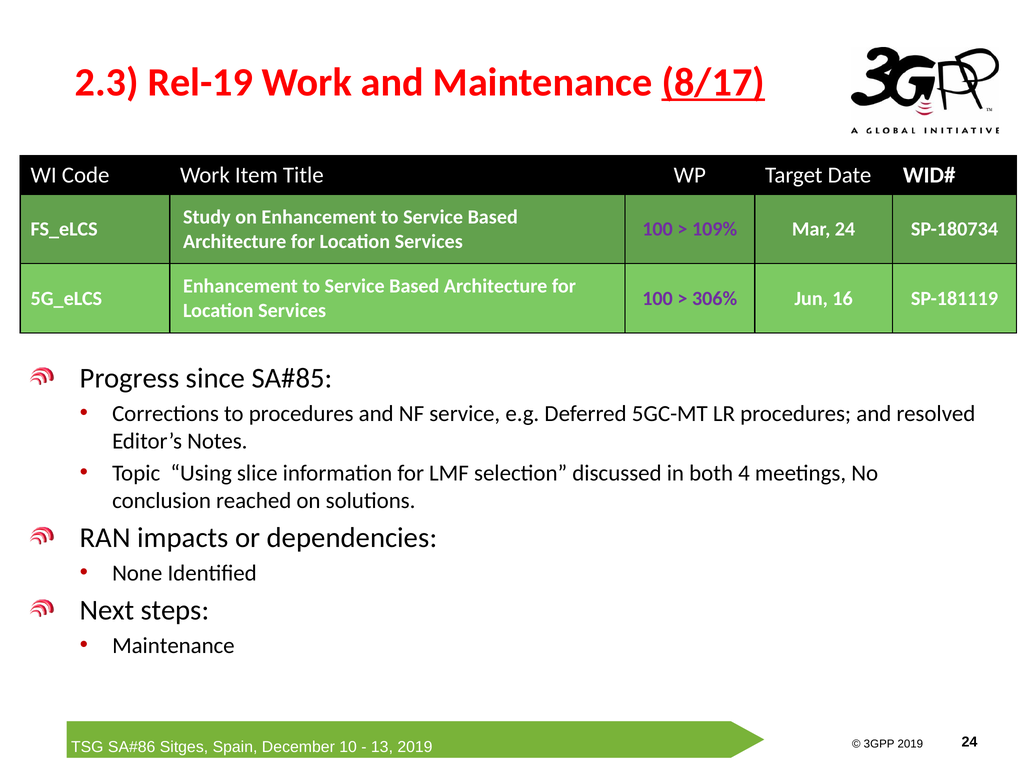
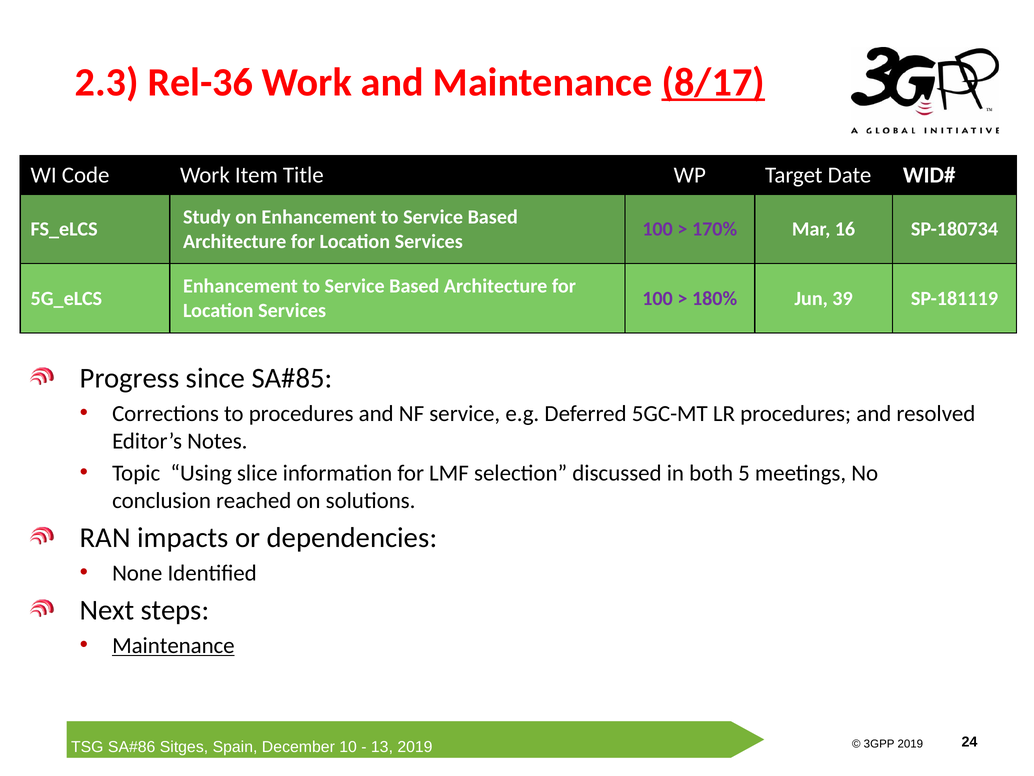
Rel-19: Rel-19 -> Rel-36
109%: 109% -> 170%
Mar 24: 24 -> 16
306%: 306% -> 180%
16: 16 -> 39
4: 4 -> 5
Maintenance at (173, 645) underline: none -> present
